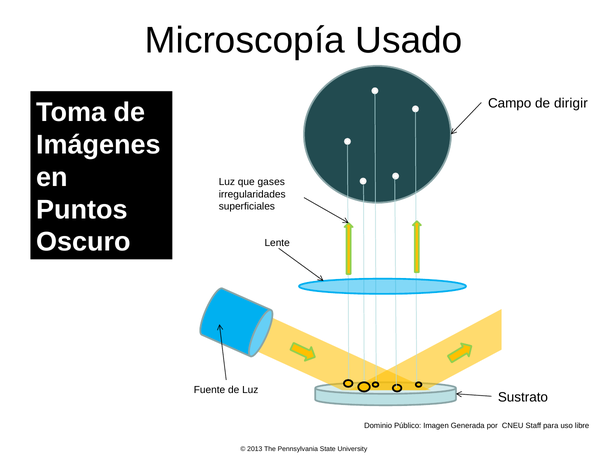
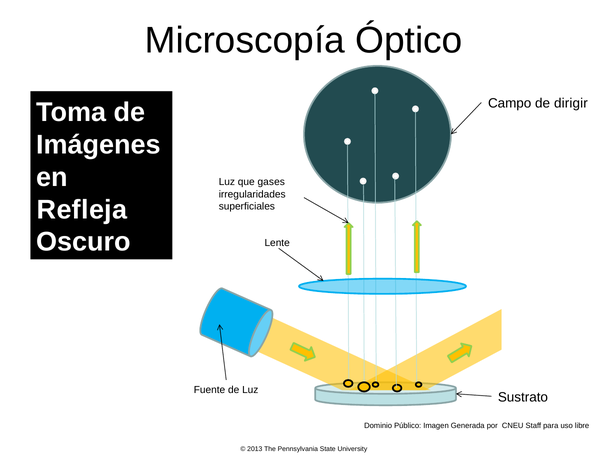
Usado: Usado -> Óptico
Puntos: Puntos -> Refleja
